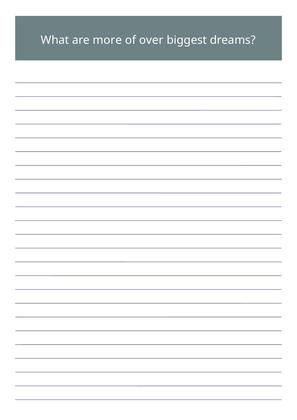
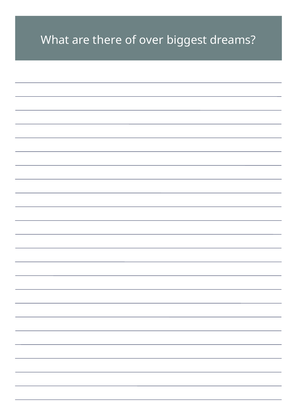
more: more -> there
